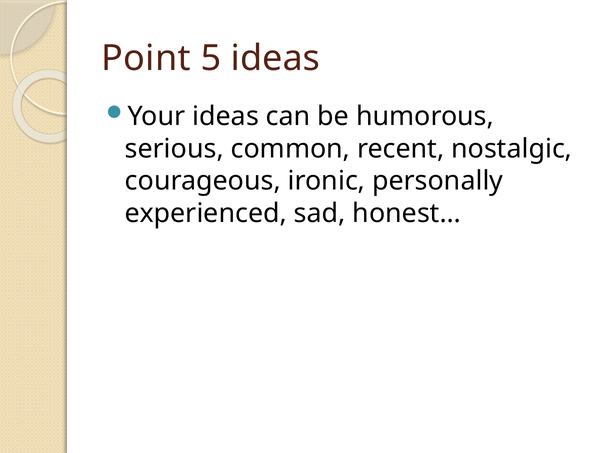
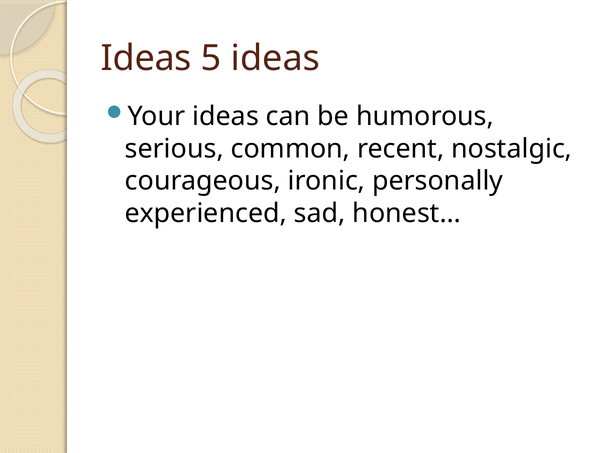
Point at (146, 58): Point -> Ideas
